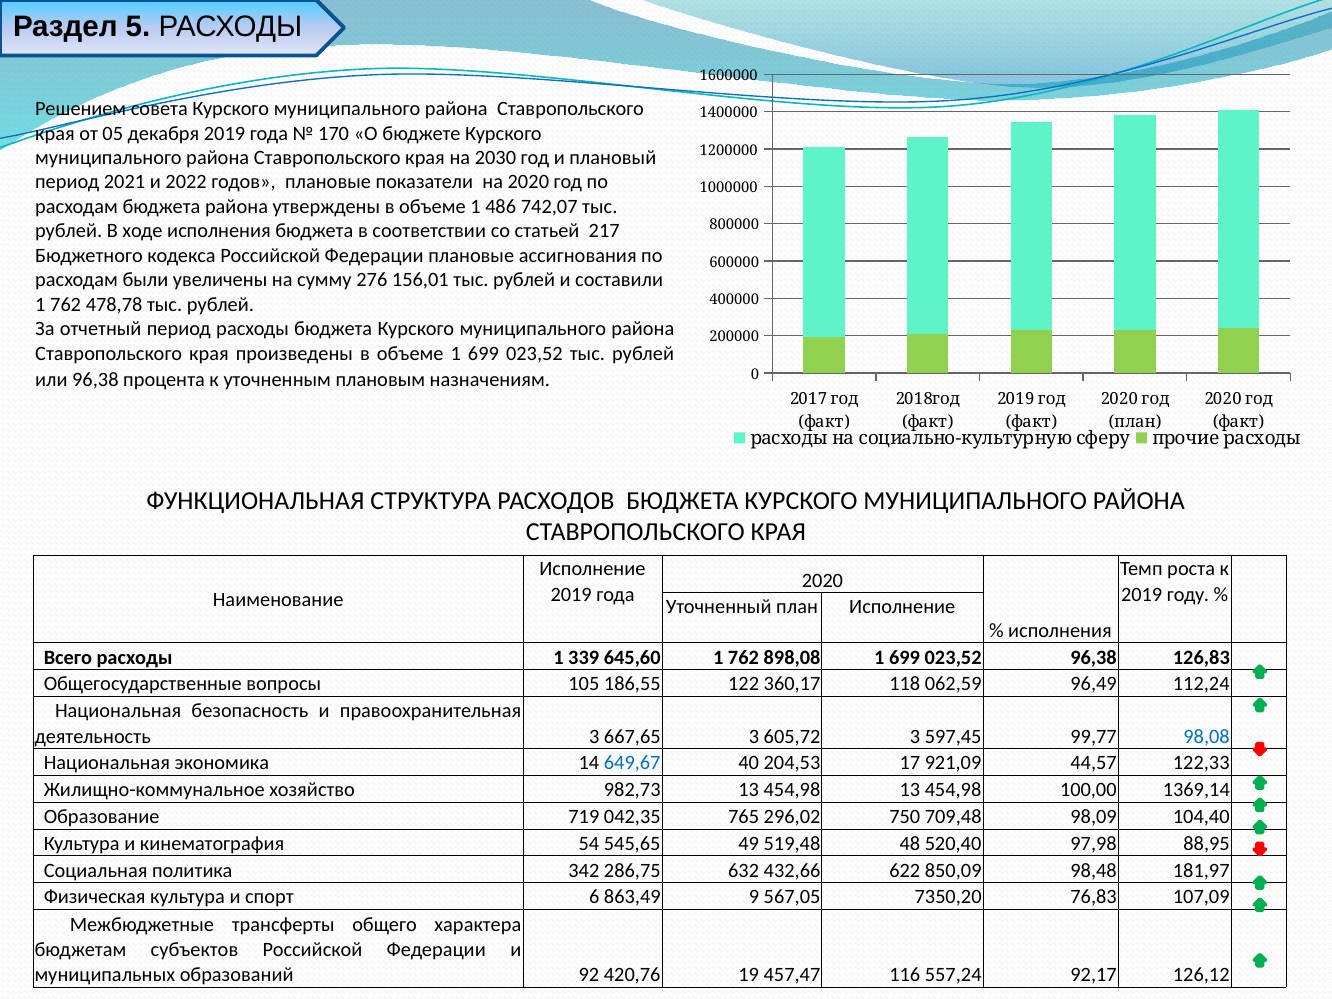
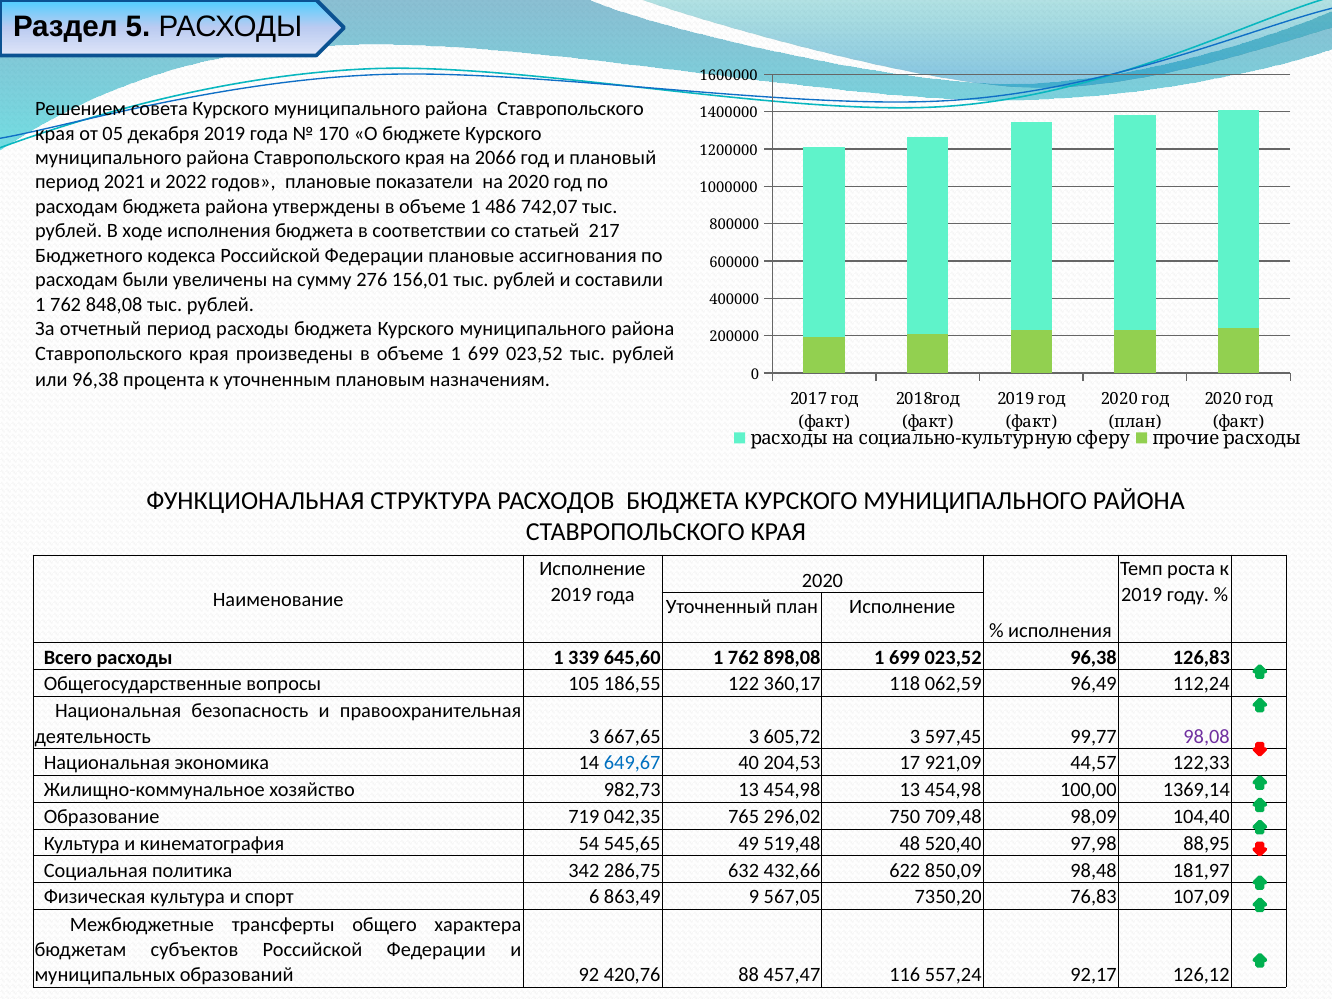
2030: 2030 -> 2066
478,78: 478,78 -> 848,08
98,08 colour: blue -> purple
19: 19 -> 88
